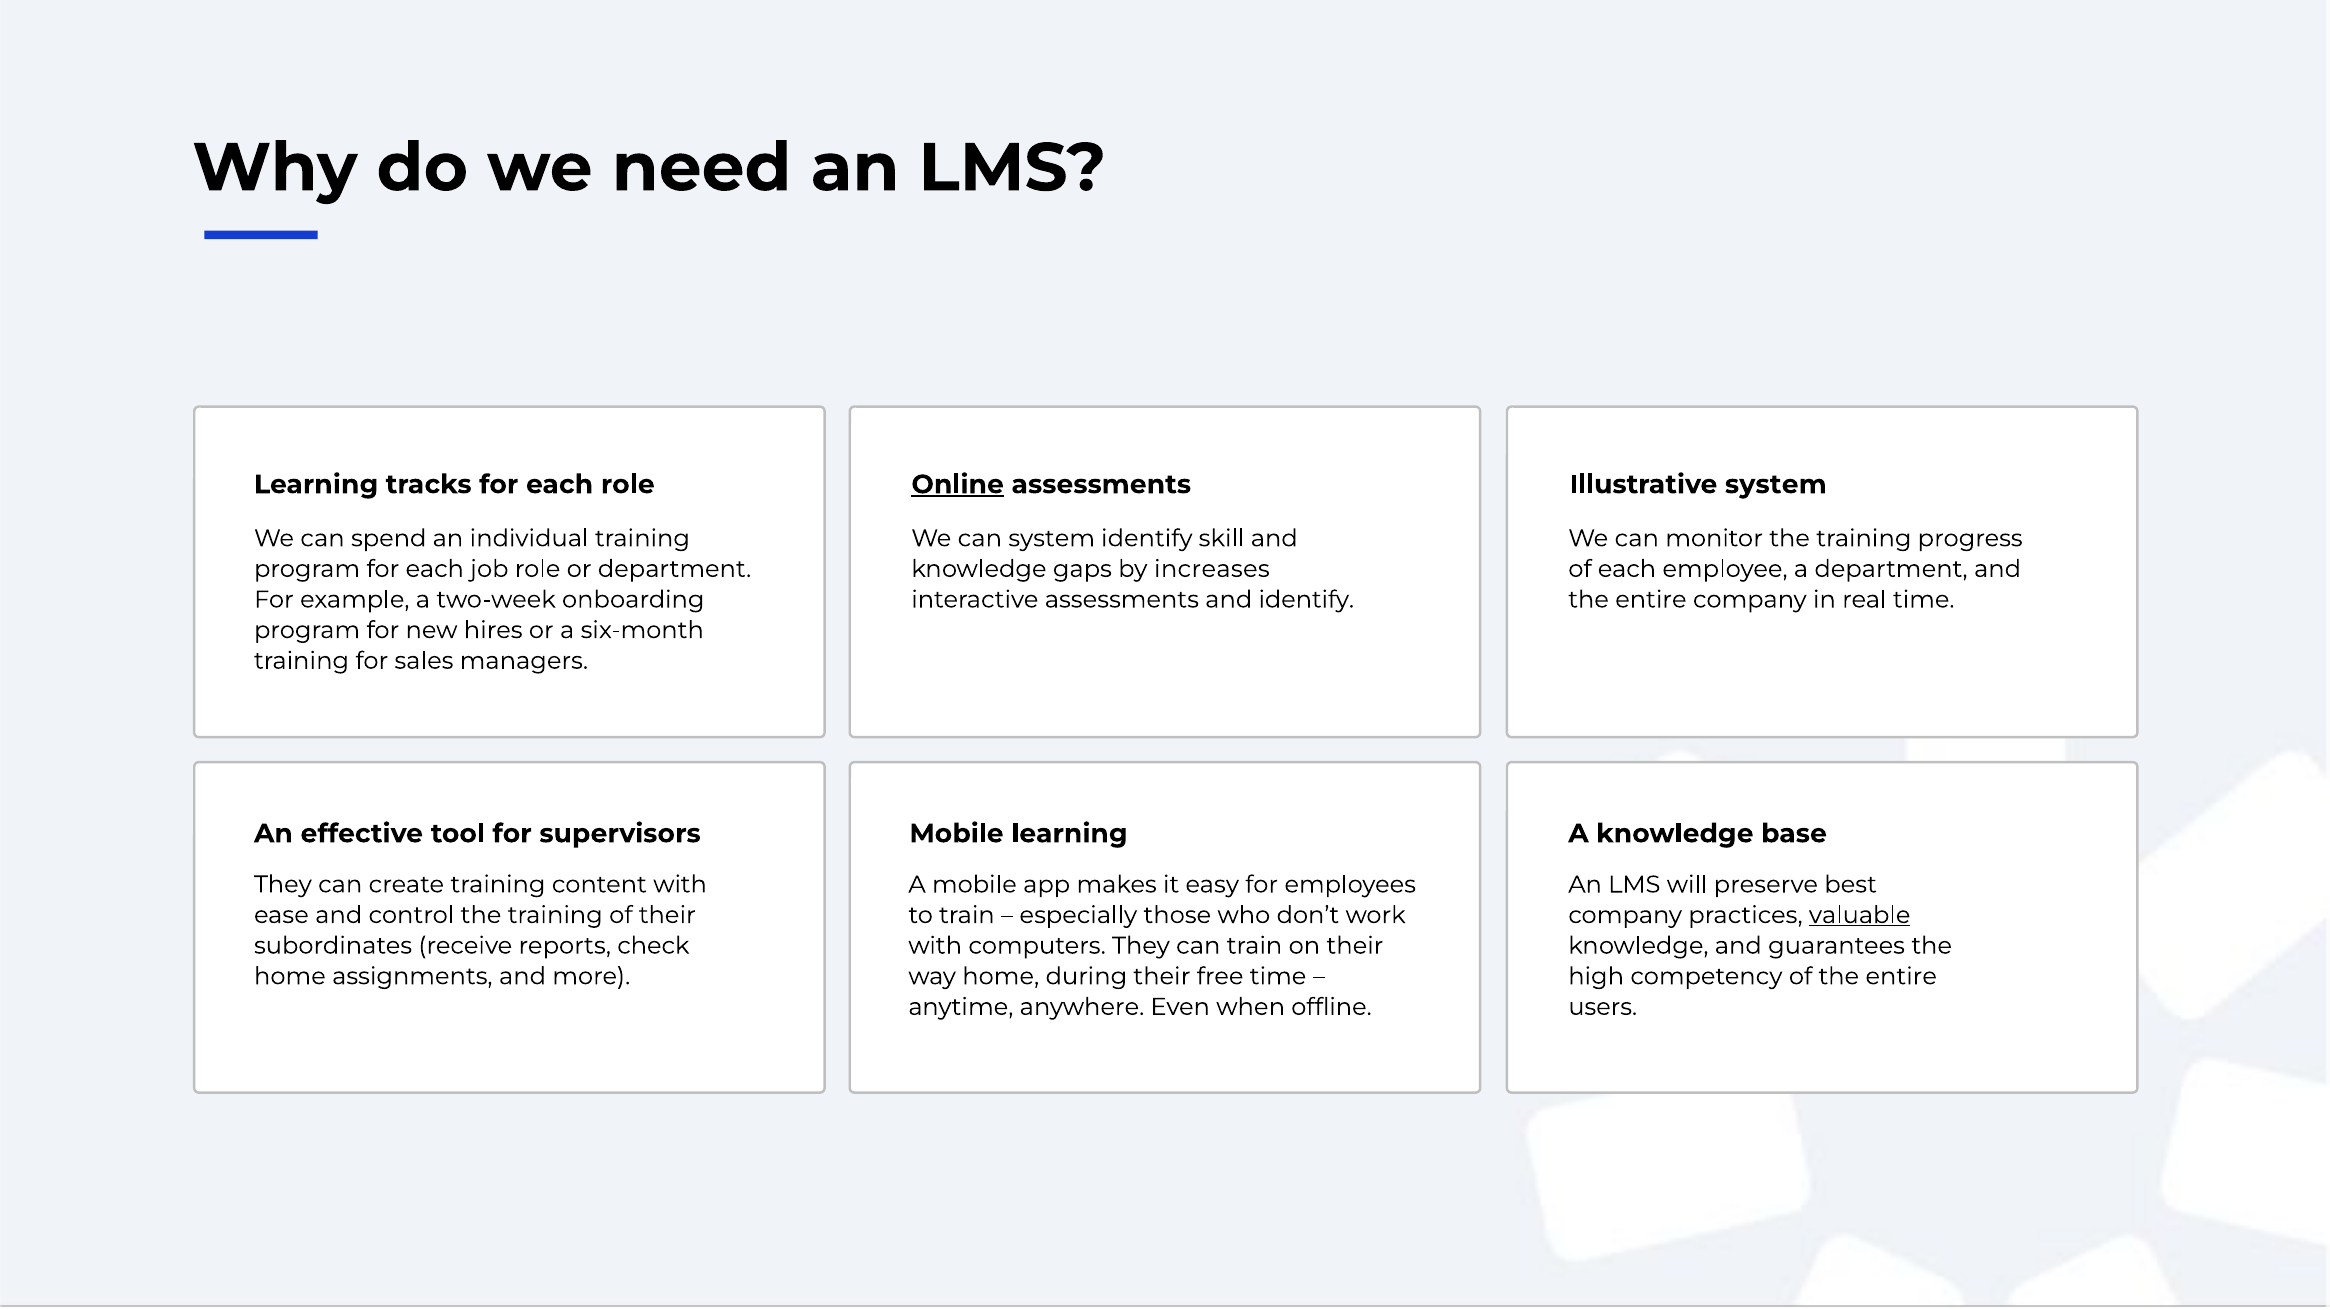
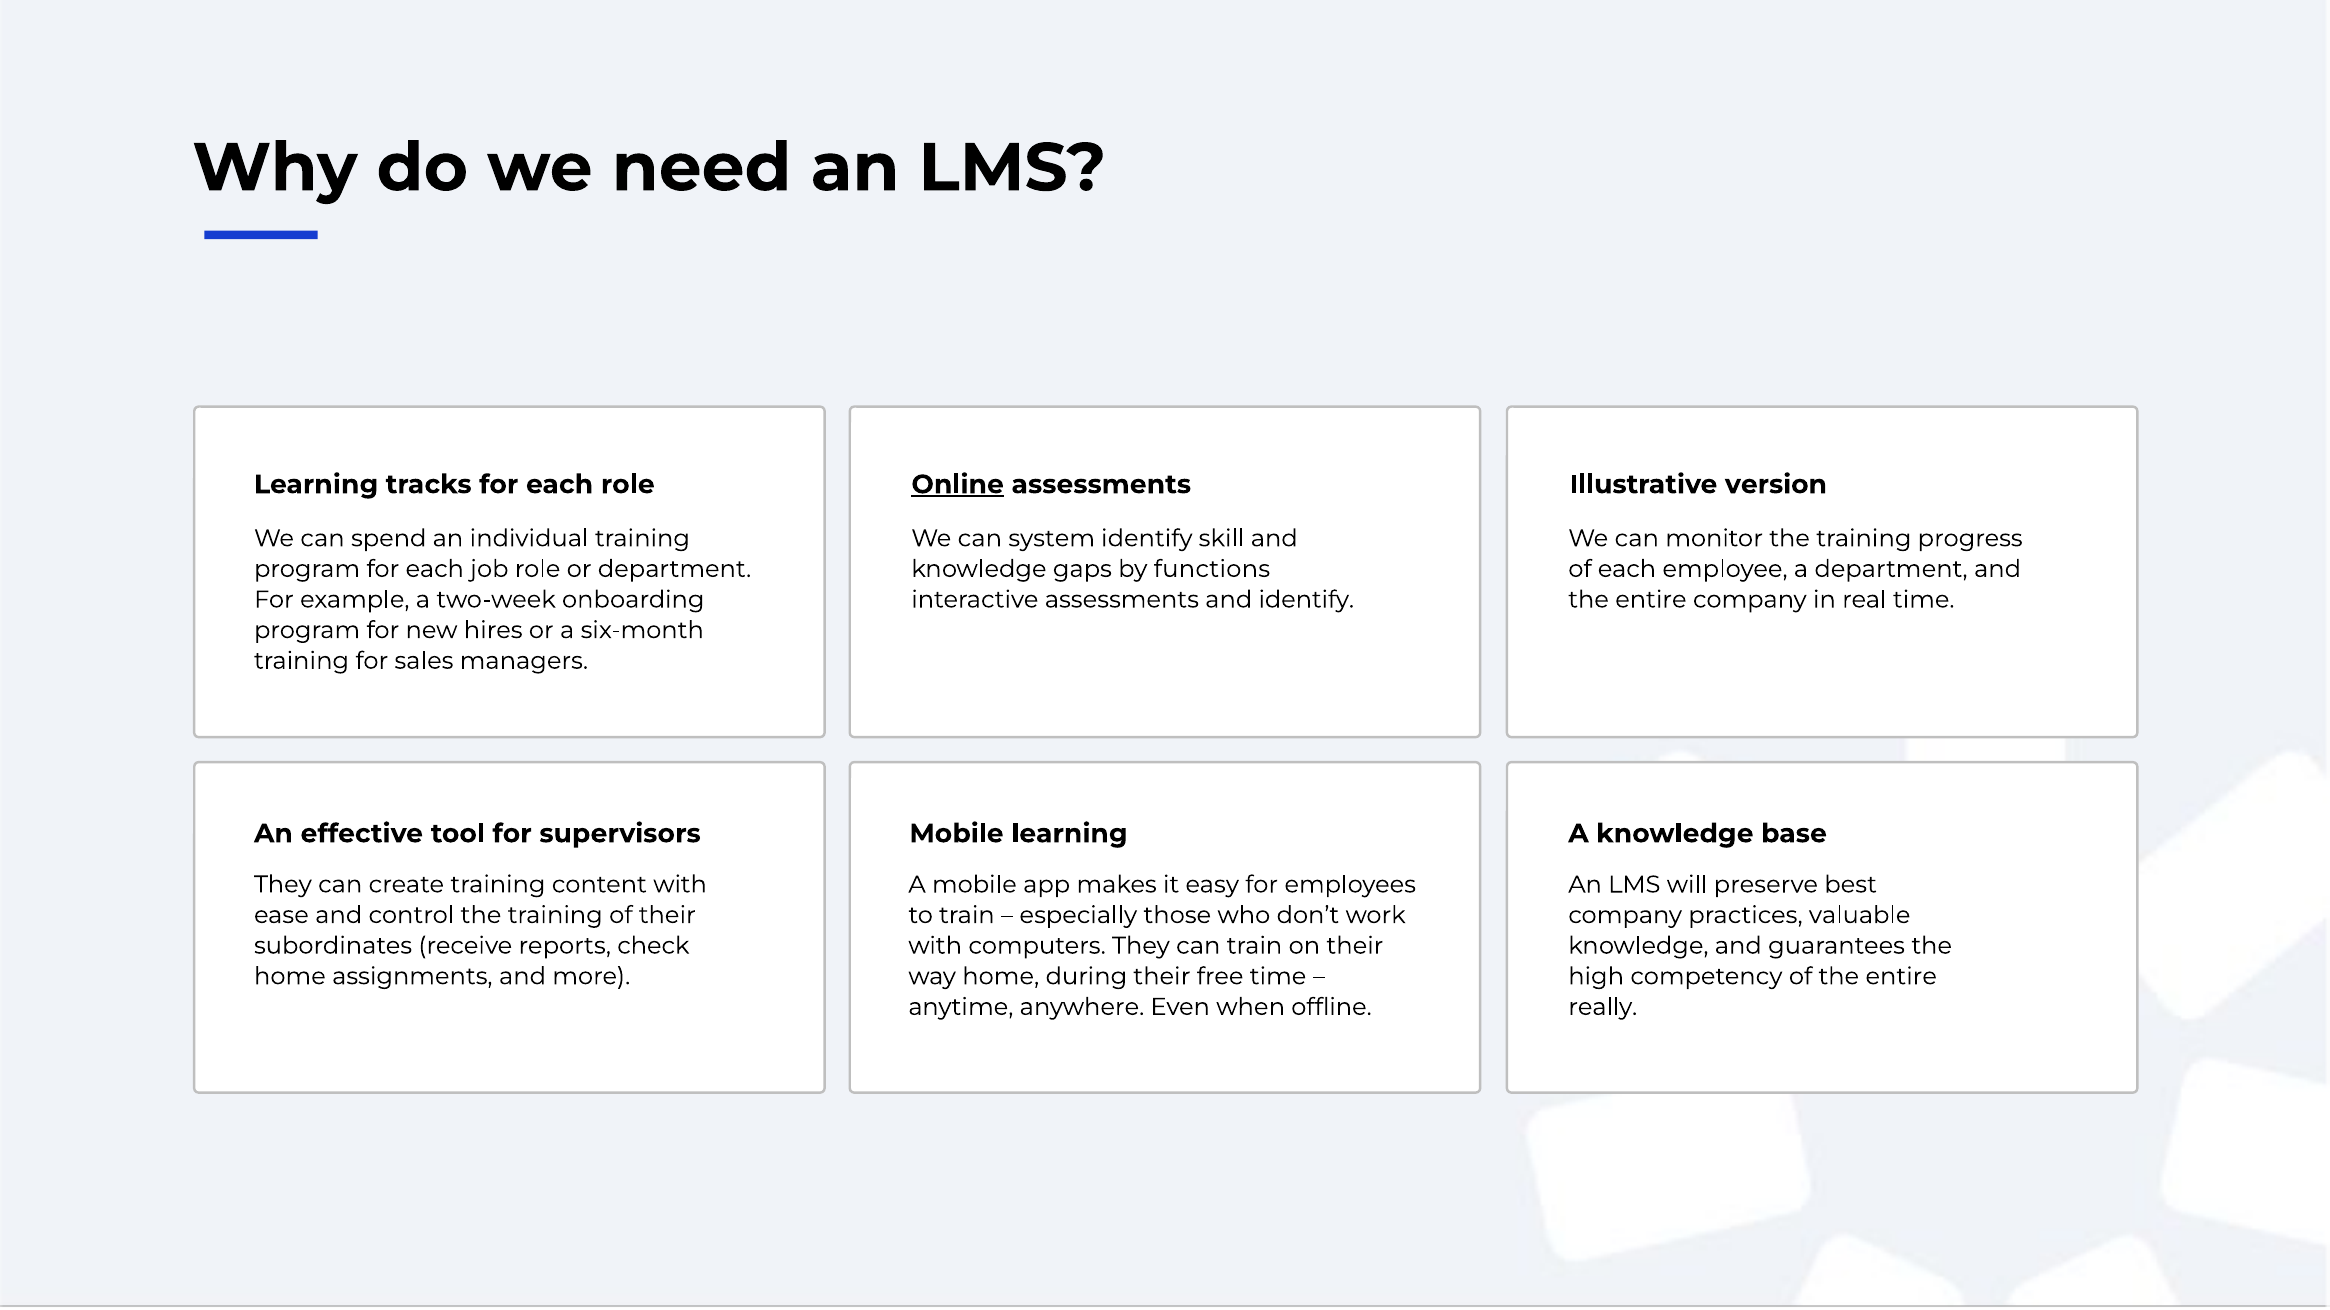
Illustrative system: system -> version
increases: increases -> functions
valuable underline: present -> none
users: users -> really
